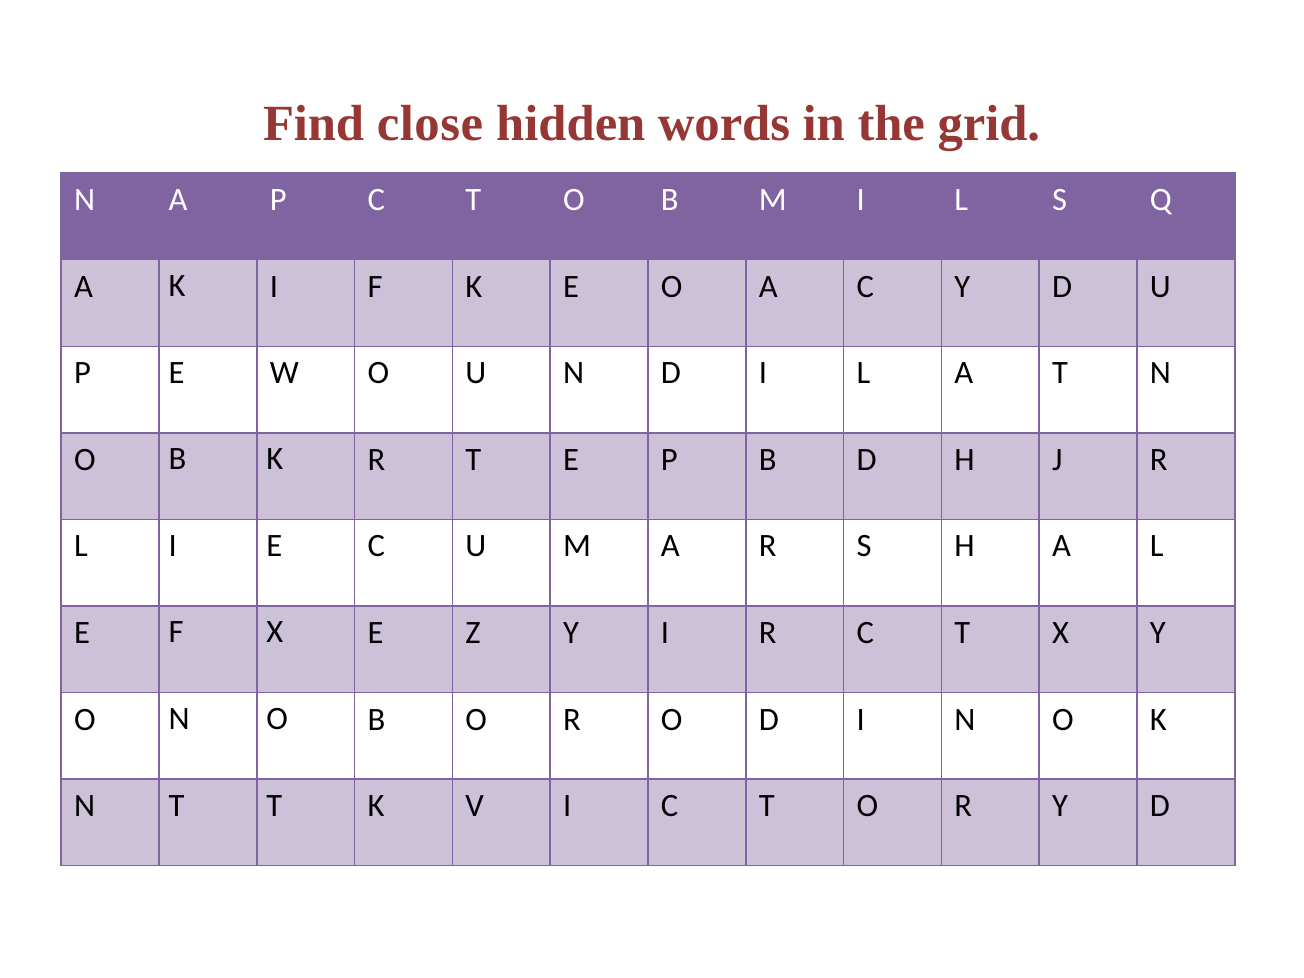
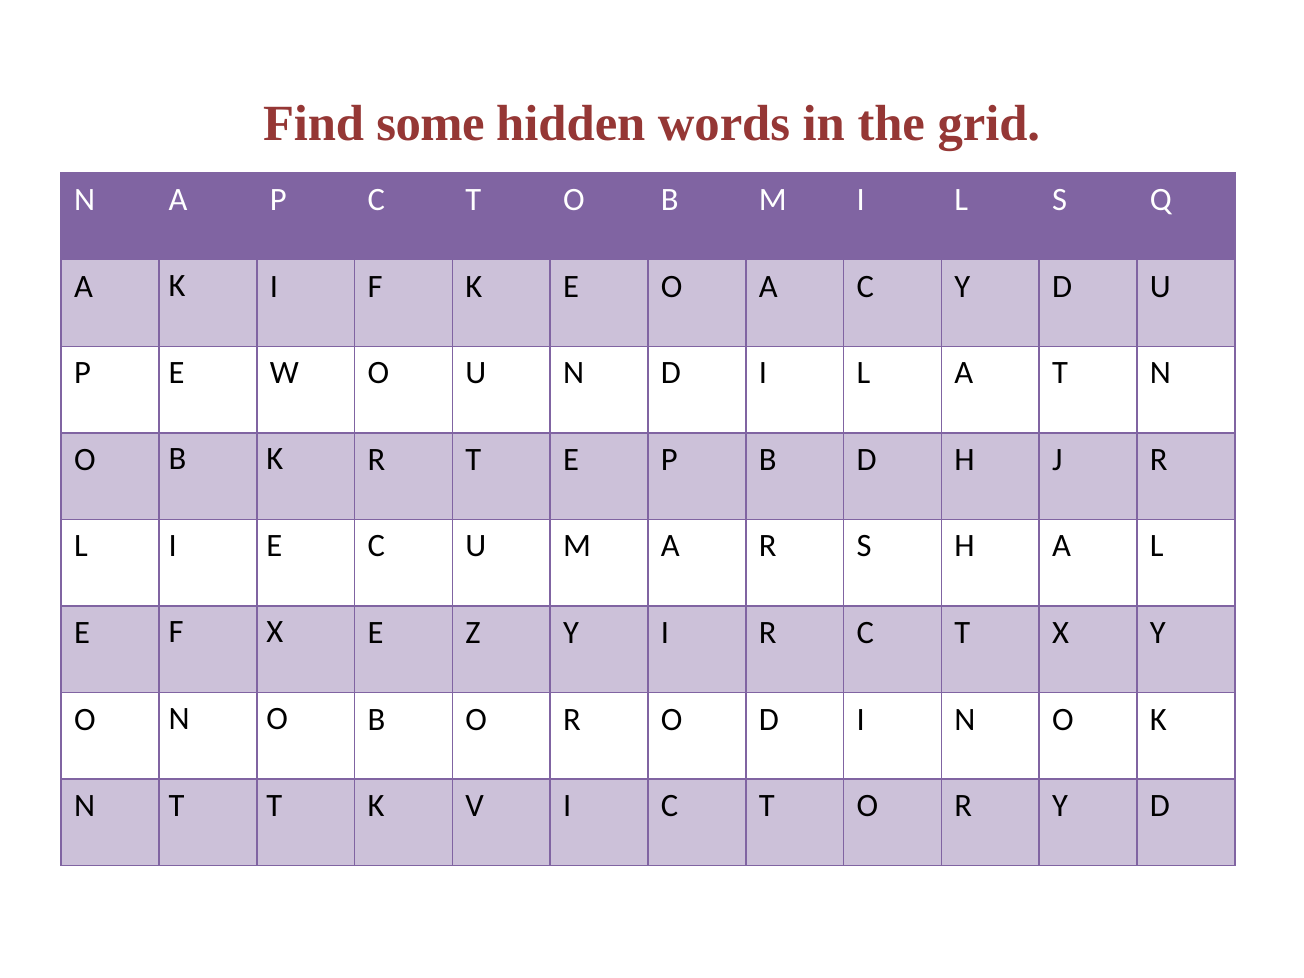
close: close -> some
